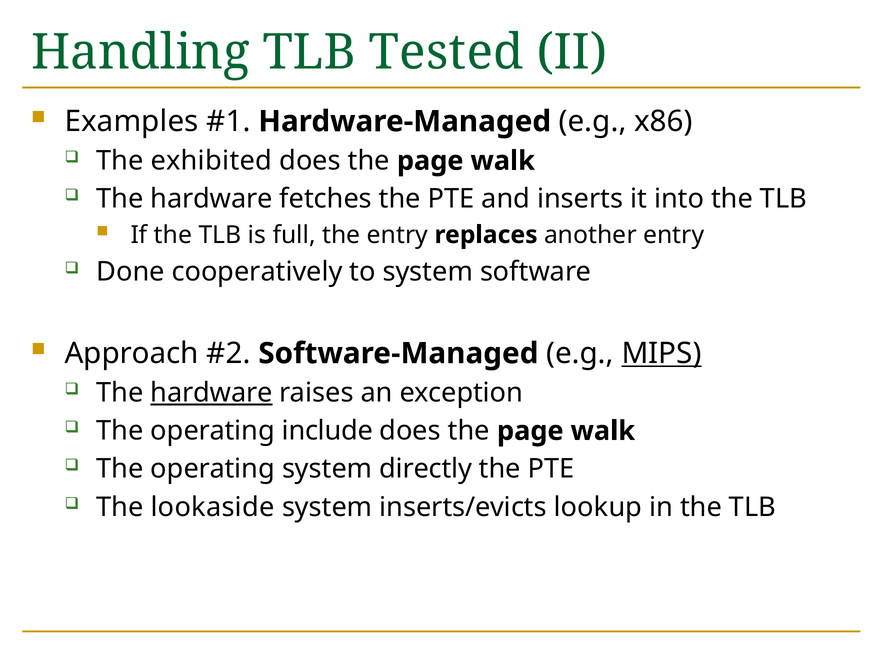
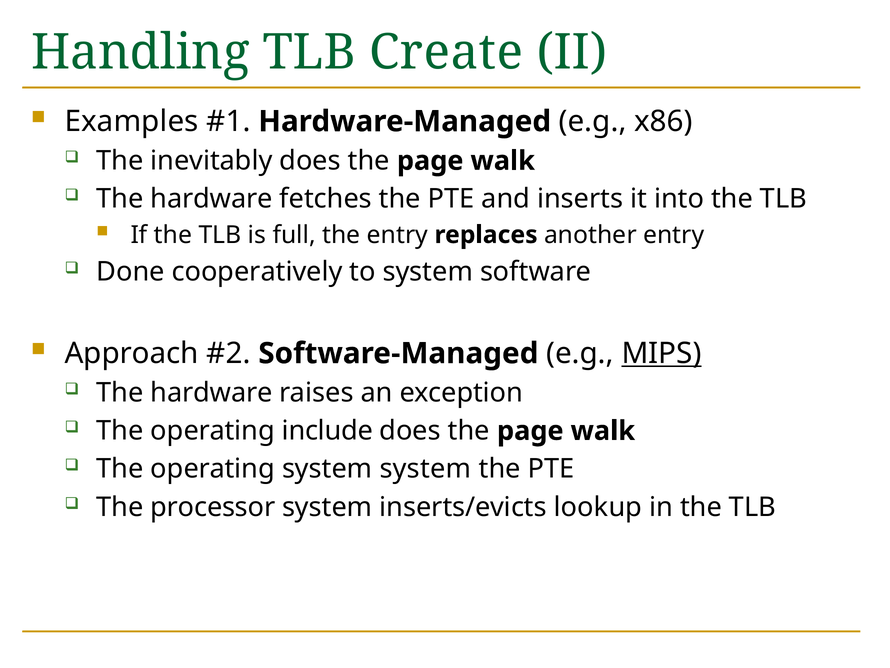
Tested: Tested -> Create
exhibited: exhibited -> inevitably
hardware at (211, 393) underline: present -> none
system directly: directly -> system
lookaside: lookaside -> processor
